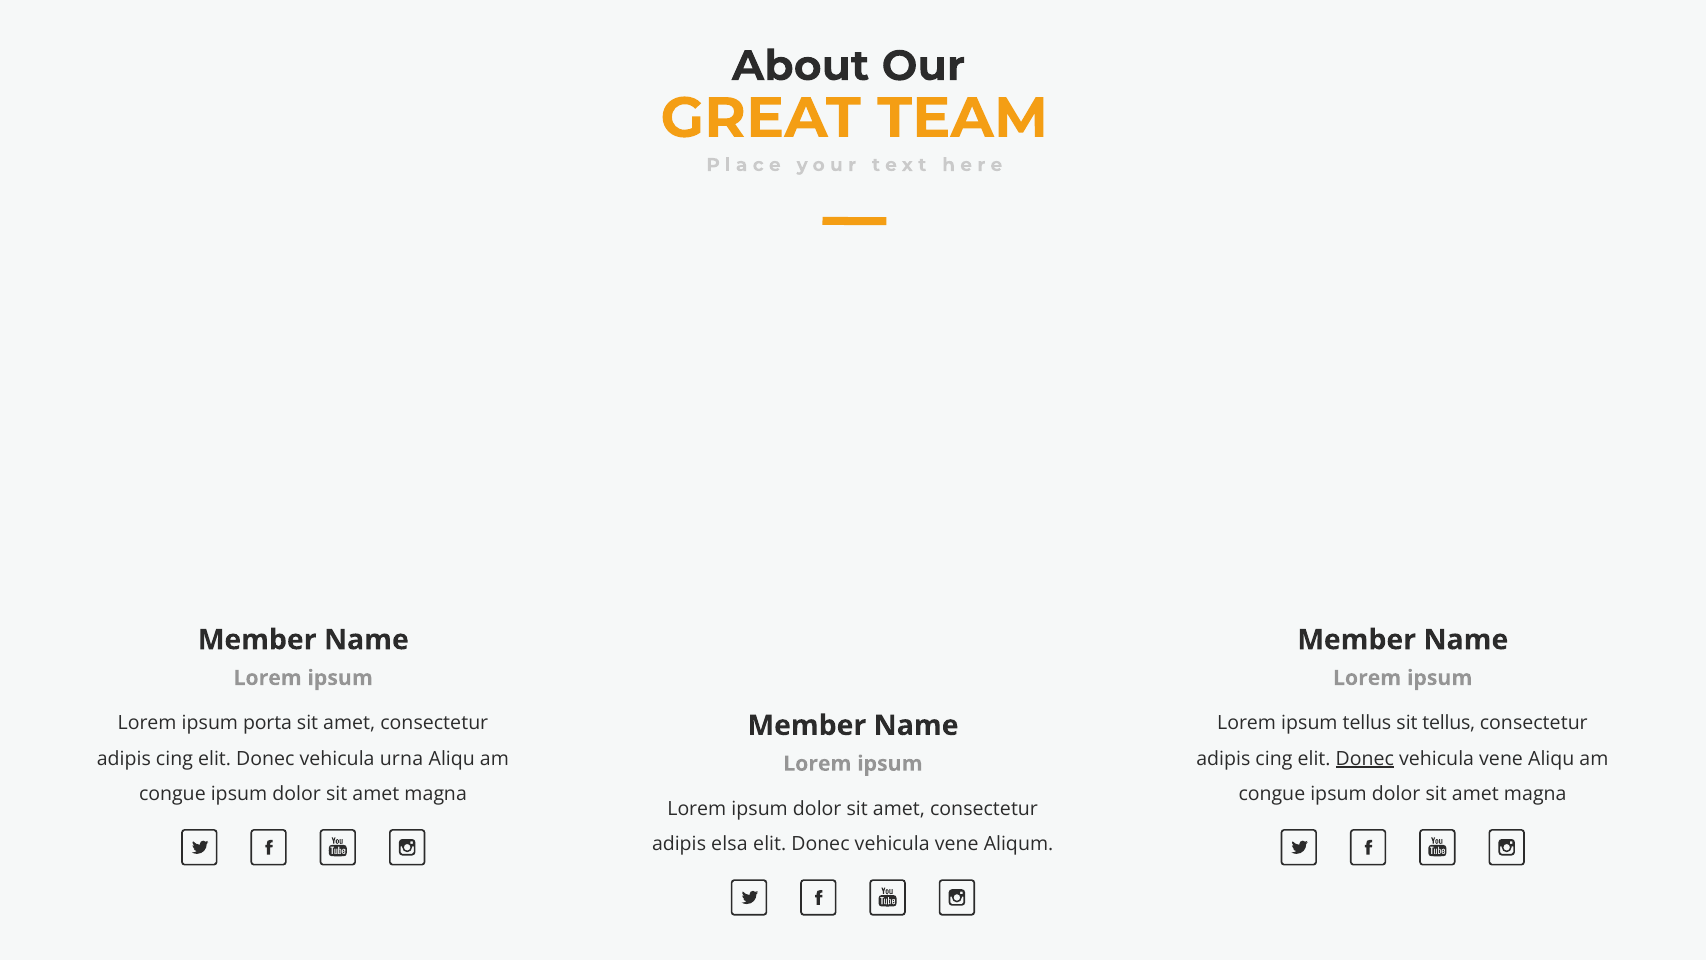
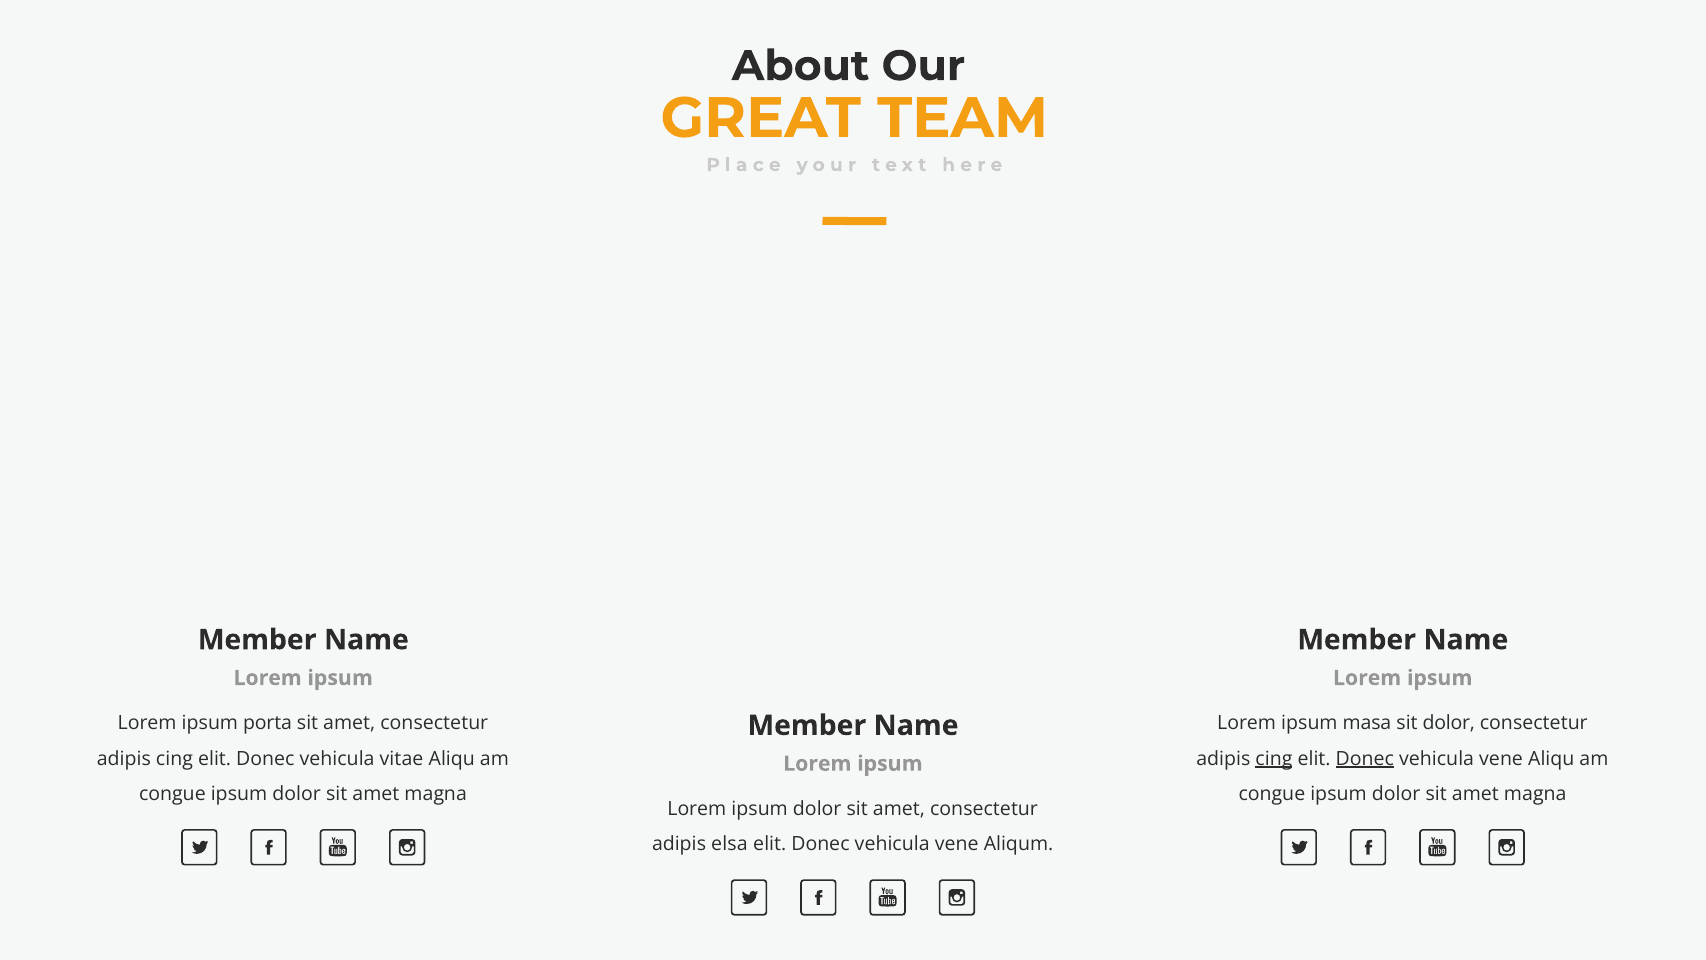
ipsum tellus: tellus -> masa
sit tellus: tellus -> dolor
urna: urna -> vitae
cing at (1274, 758) underline: none -> present
